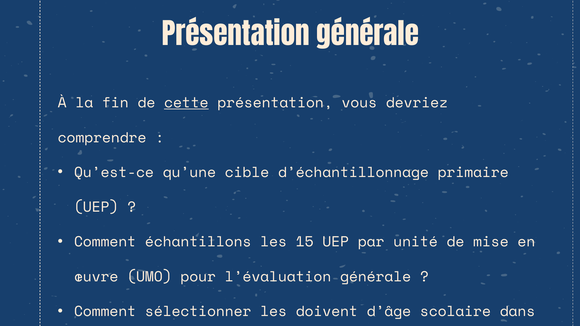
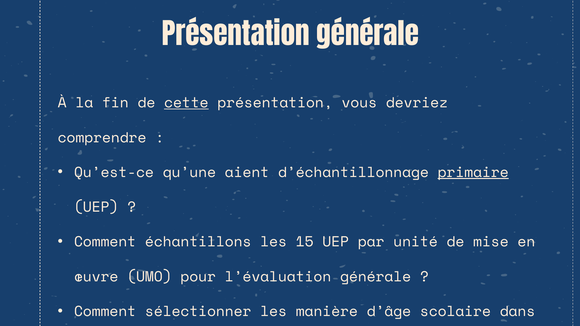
cible: cible -> aient
primaire underline: none -> present
doivent: doivent -> manière
